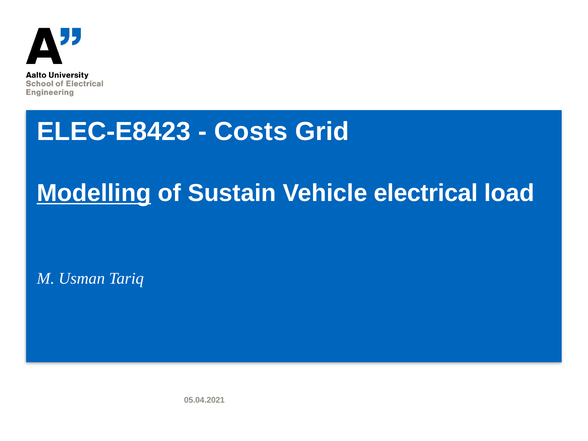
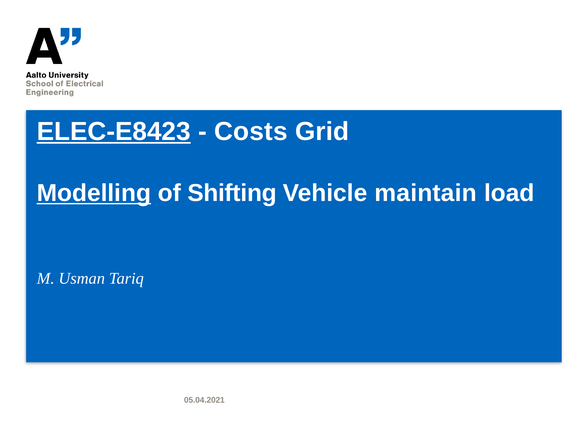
ELEC-E8423 underline: none -> present
Sustain: Sustain -> Shifting
electrical: electrical -> maintain
